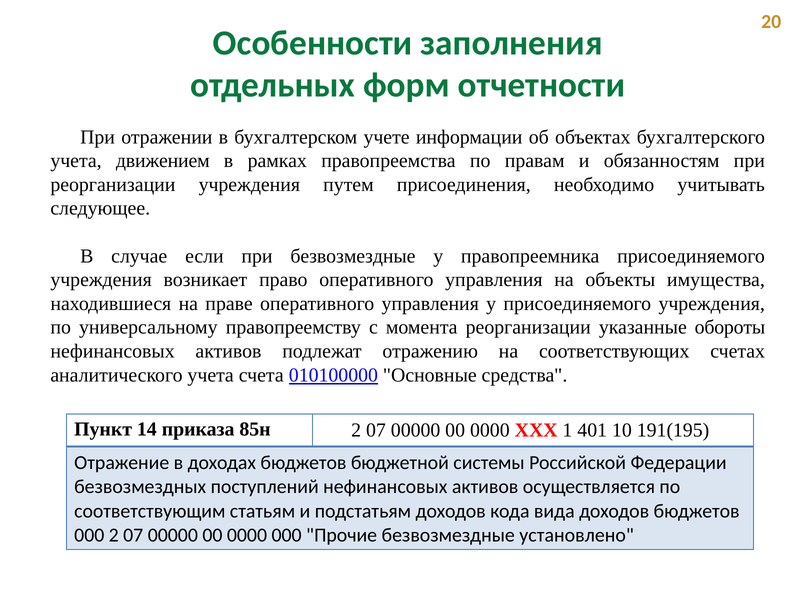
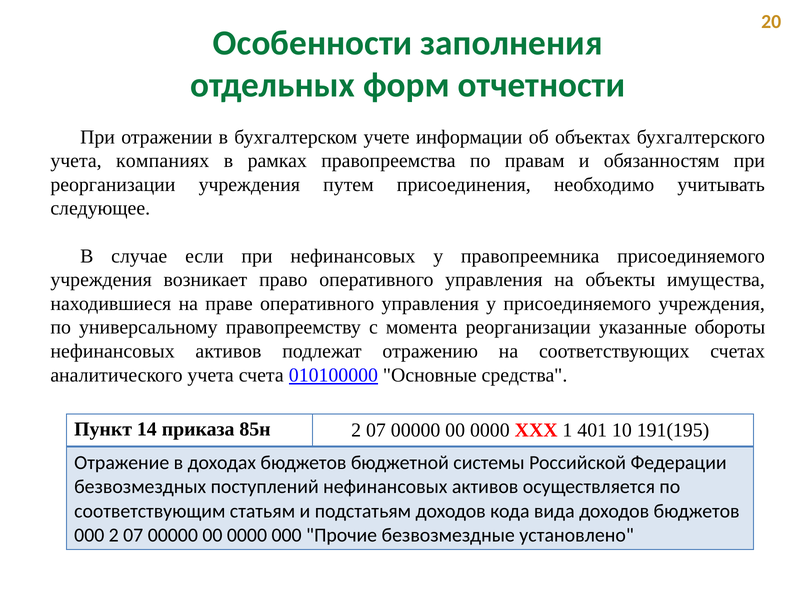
движением: движением -> компаниях
при безвозмездные: безвозмездные -> нефинансовых
